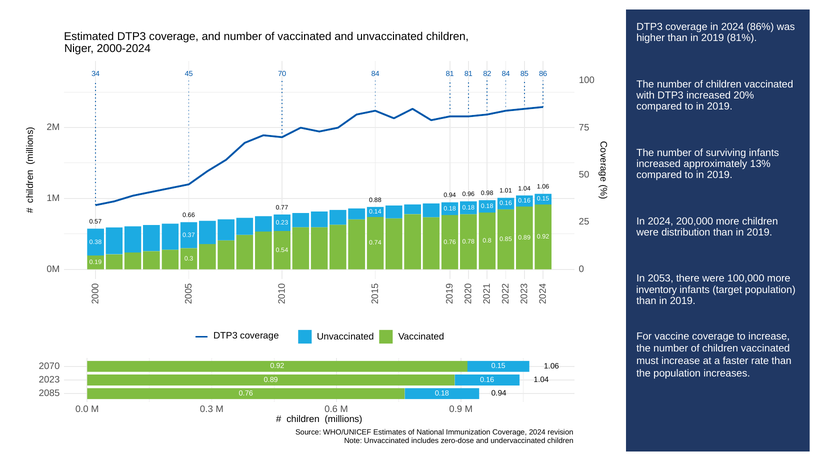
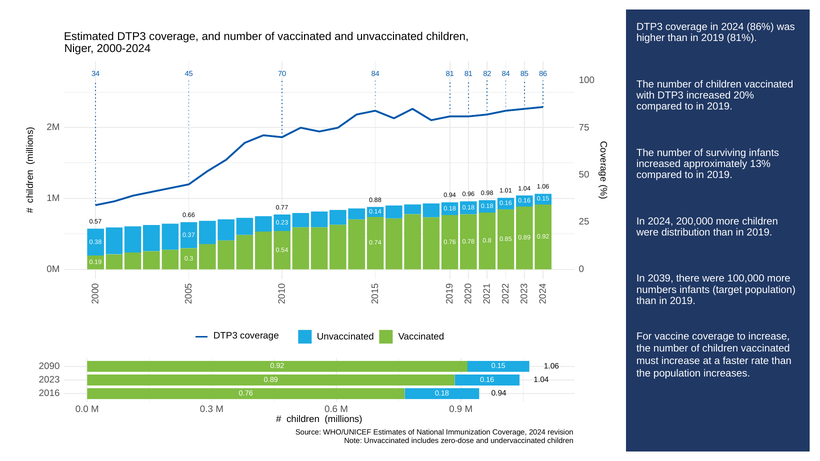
2053: 2053 -> 2039
inventory: inventory -> numbers
2070: 2070 -> 2090
2085: 2085 -> 2016
